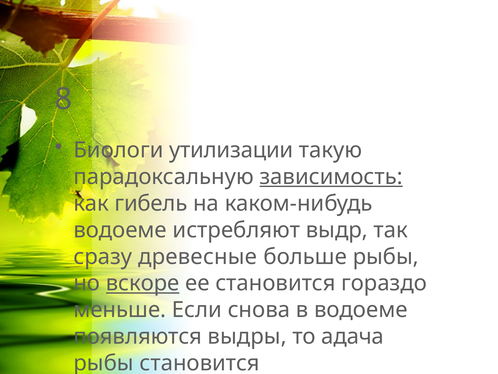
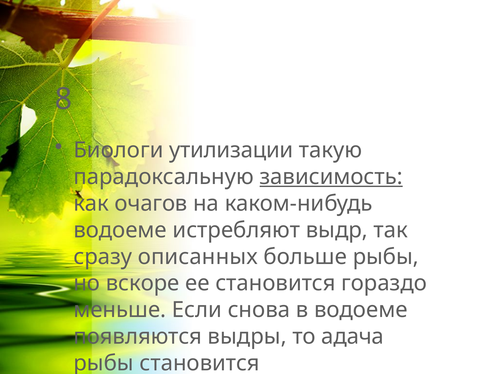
гибель: гибель -> очагов
древесные: древесные -> описанных
вскоре underline: present -> none
